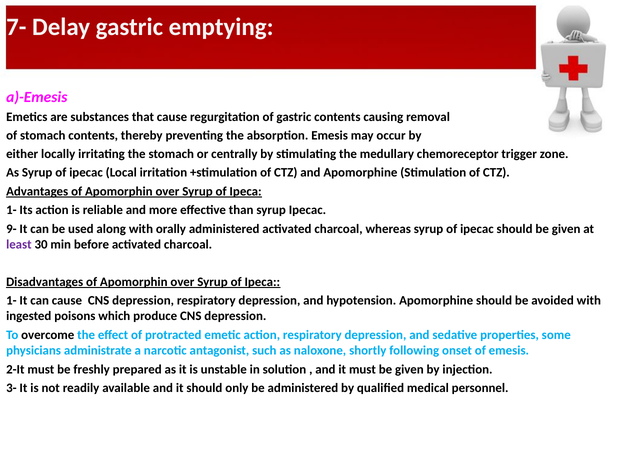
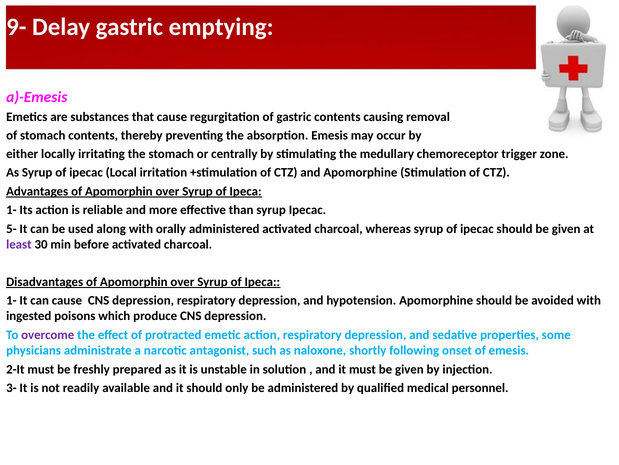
7-: 7- -> 9-
9-: 9- -> 5-
overcome colour: black -> purple
